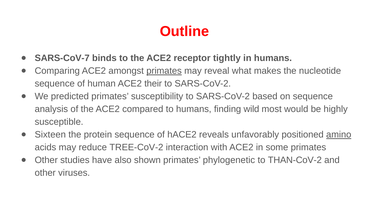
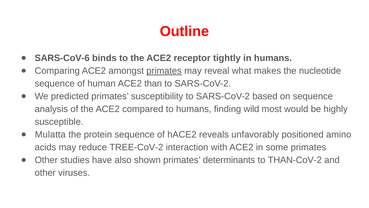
SARS-CoV-7: SARS-CoV-7 -> SARS-CoV-6
their: their -> than
Sixteen: Sixteen -> Mulatta
amino underline: present -> none
phylogenetic: phylogenetic -> determinants
